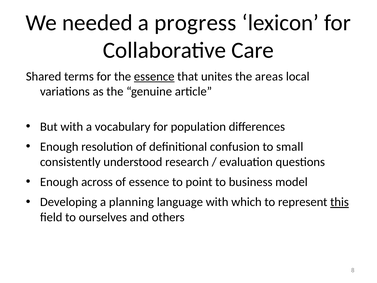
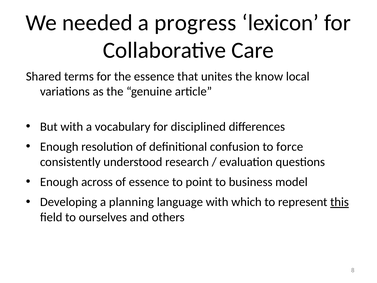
essence at (154, 76) underline: present -> none
areas: areas -> know
population: population -> disciplined
small: small -> force
